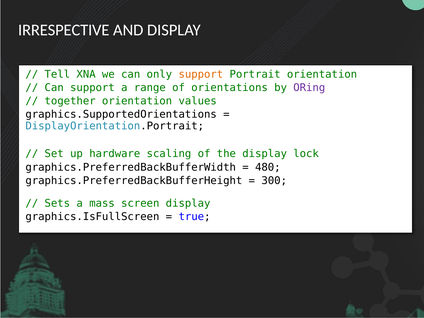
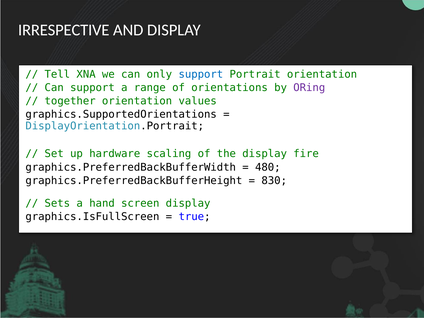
support at (201, 74) colour: orange -> blue
lock: lock -> fire
300: 300 -> 830
mass: mass -> hand
